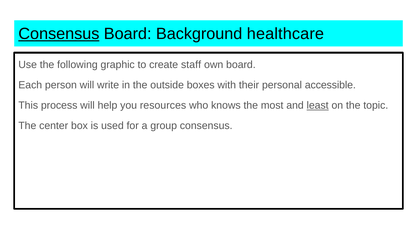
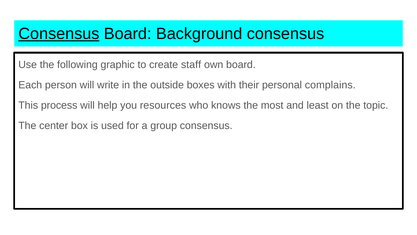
Background healthcare: healthcare -> consensus
accessible: accessible -> complains
least underline: present -> none
